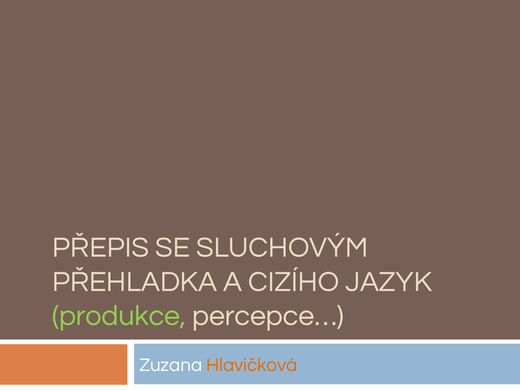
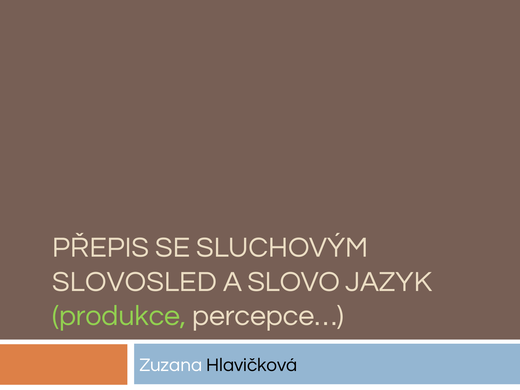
PŘEHLADKA: PŘEHLADKA -> SLOVOSLED
CIZÍHO: CIZÍHO -> SLOVO
Hlavičková colour: orange -> black
